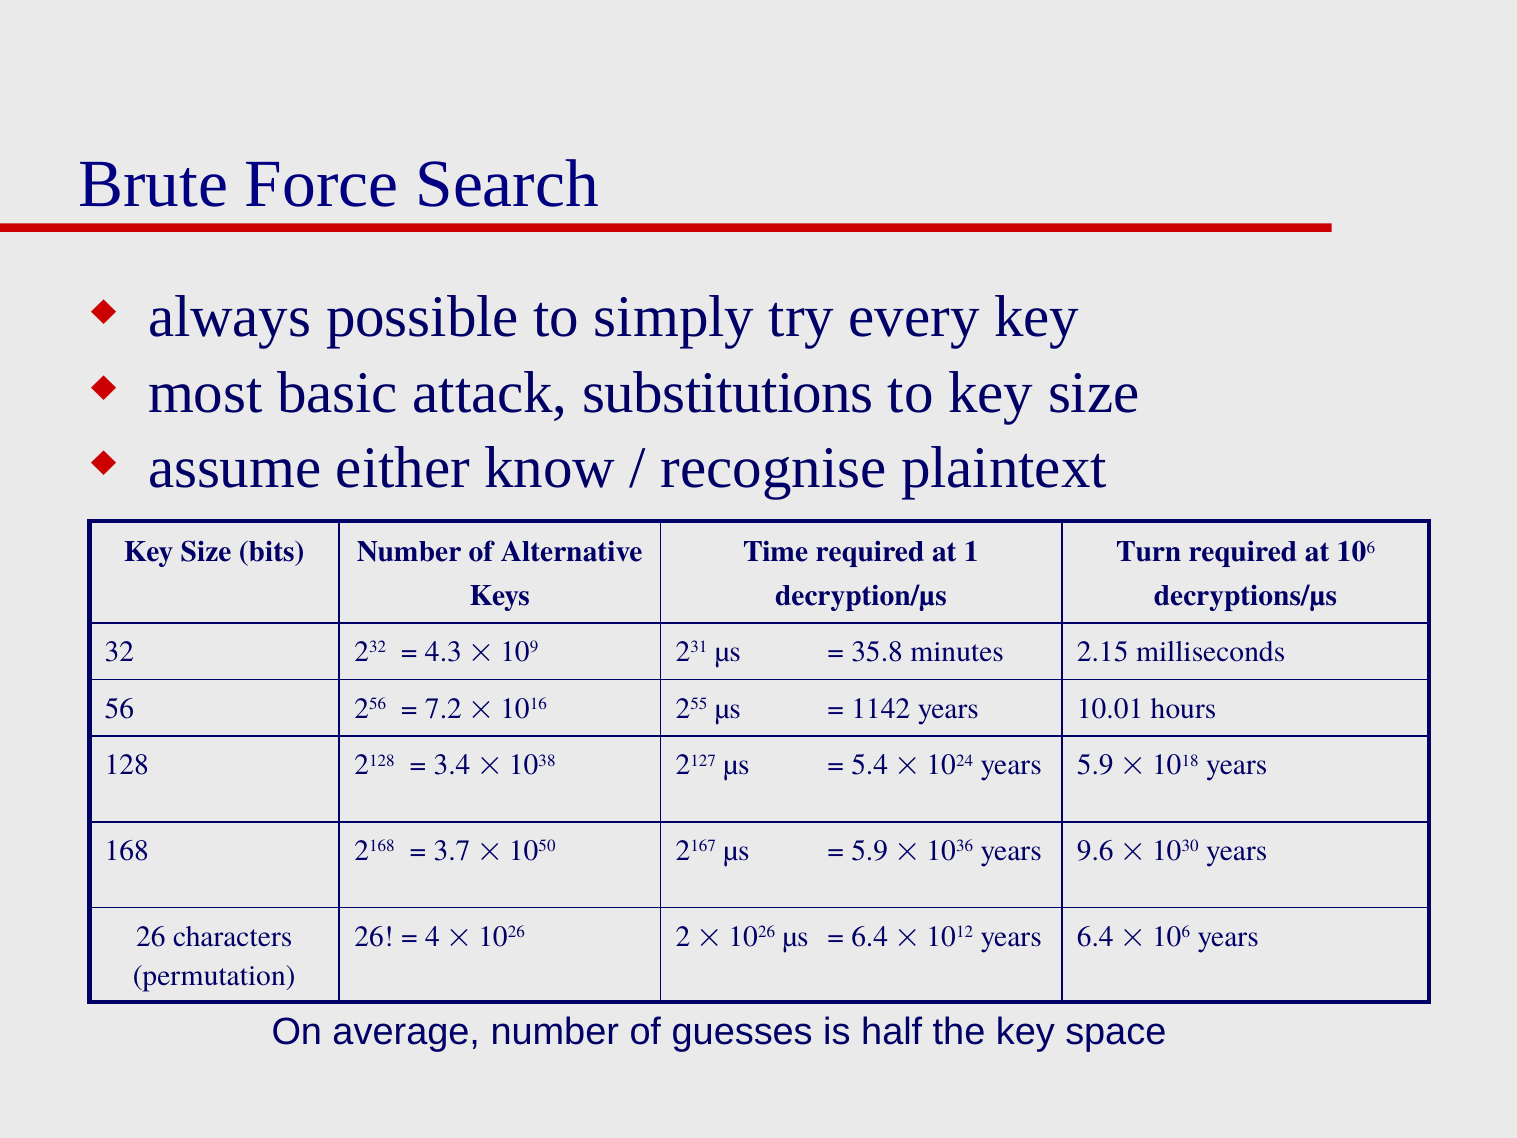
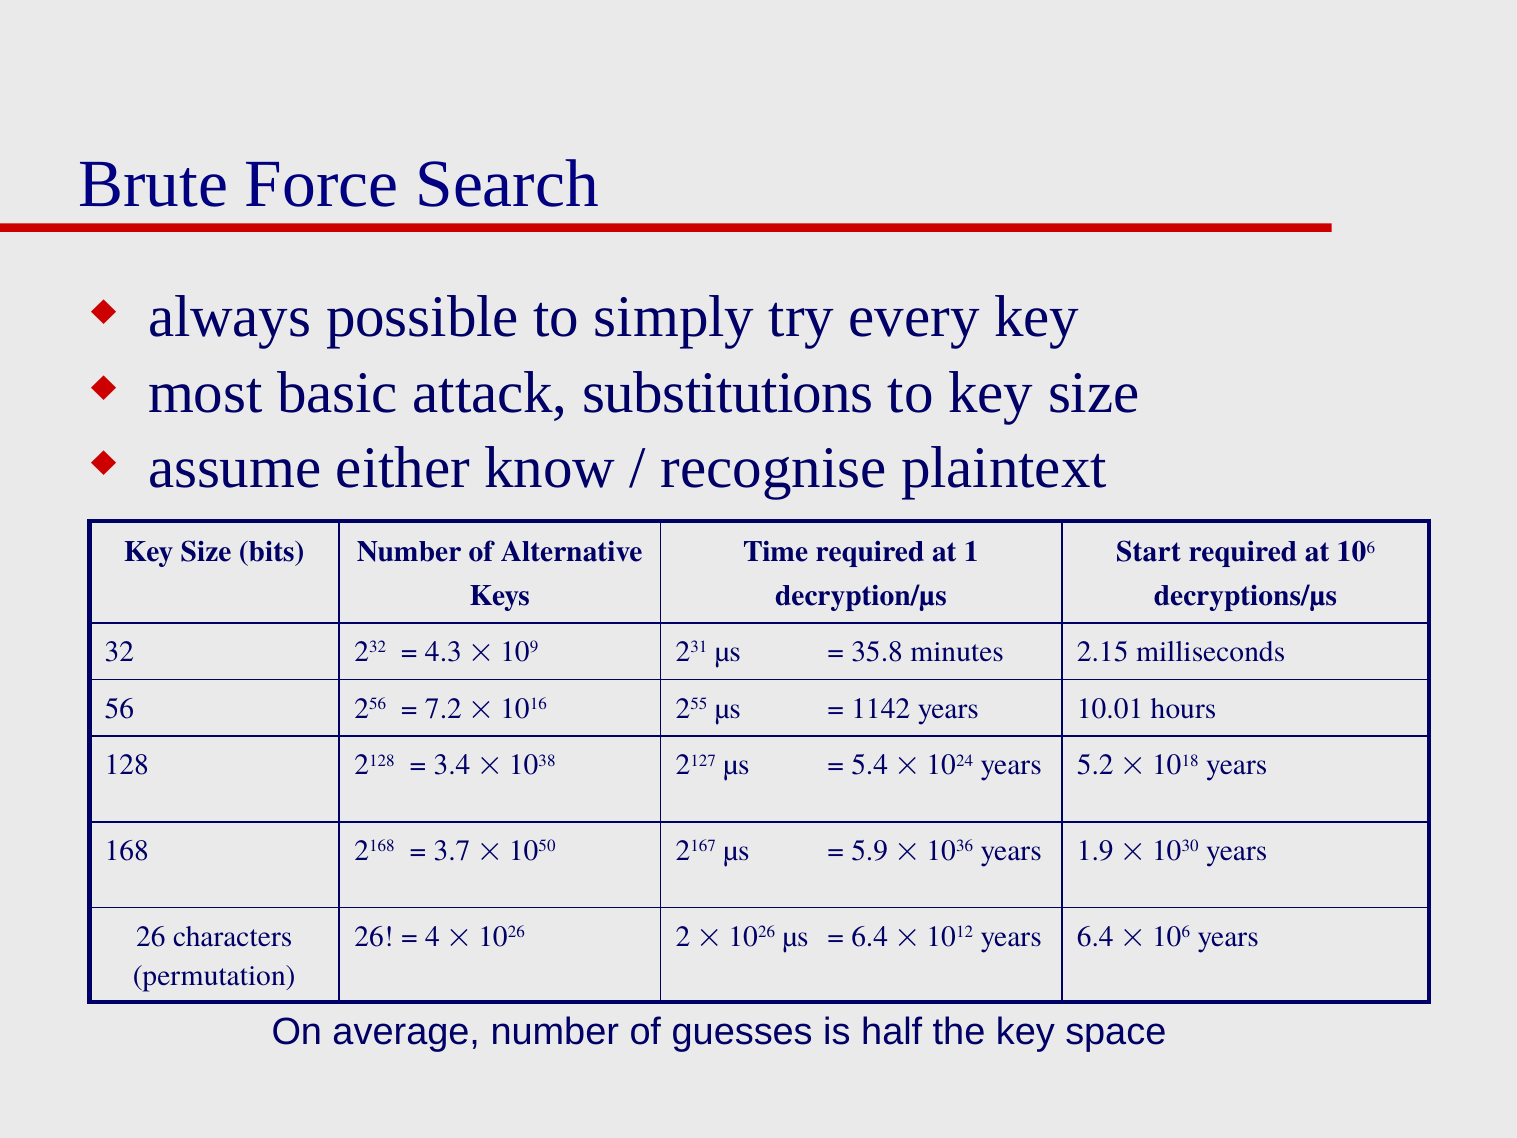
Turn: Turn -> Start
years 5.9: 5.9 -> 5.2
9.6: 9.6 -> 1.9
